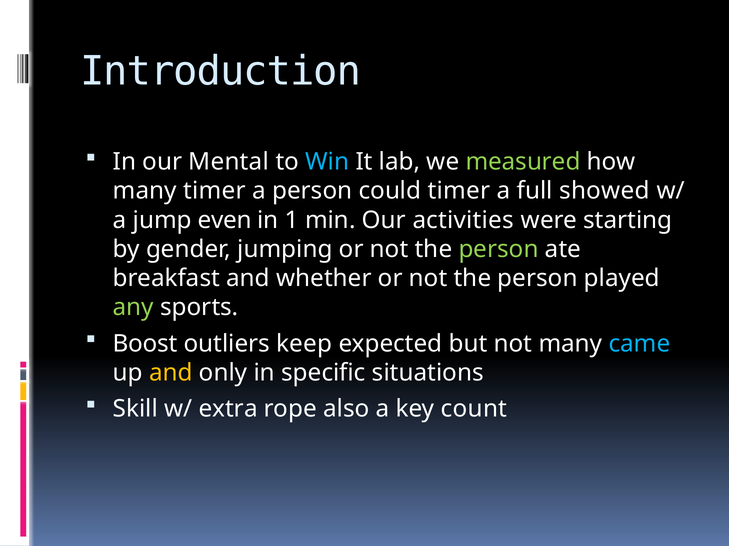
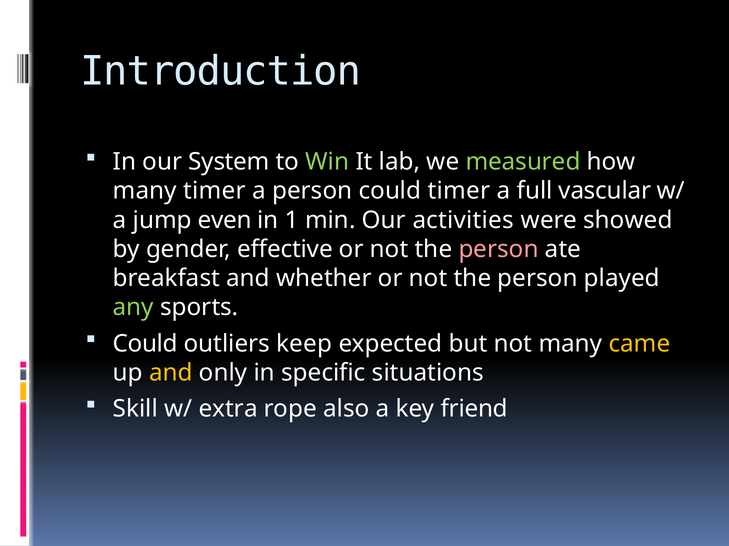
Mental: Mental -> System
Win colour: light blue -> light green
showed: showed -> vascular
starting: starting -> showed
jumping: jumping -> effective
person at (499, 250) colour: light green -> pink
Boost at (145, 344): Boost -> Could
came colour: light blue -> yellow
count: count -> friend
